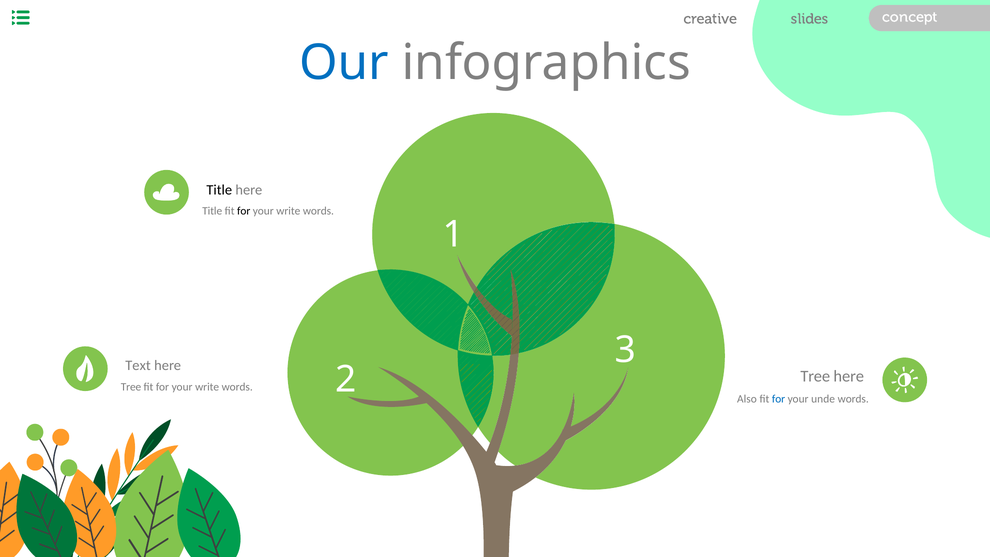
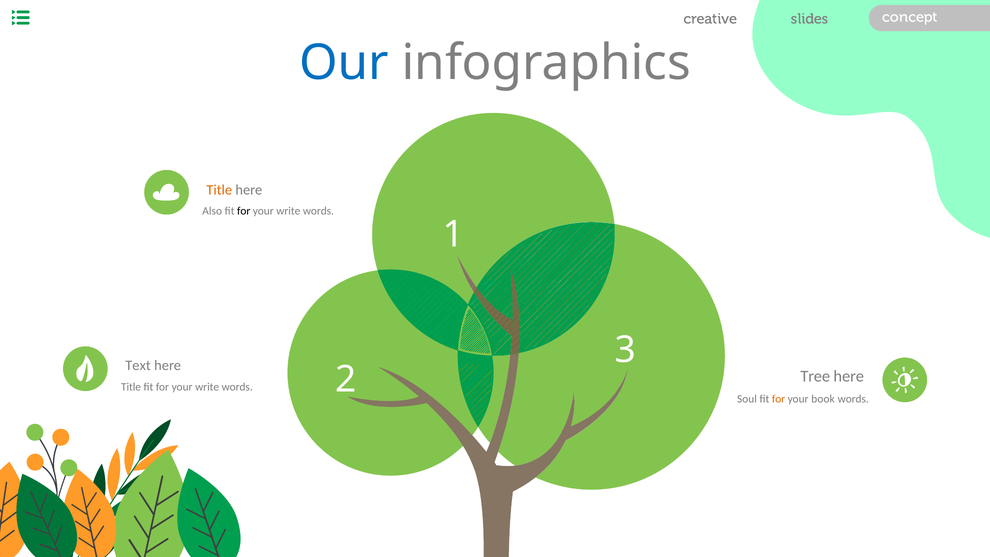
Title at (219, 190) colour: black -> orange
Title at (212, 211): Title -> Also
Tree at (131, 387): Tree -> Title
Also: Also -> Soul
for at (779, 399) colour: blue -> orange
unde: unde -> book
